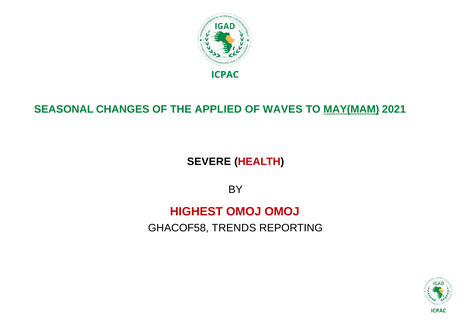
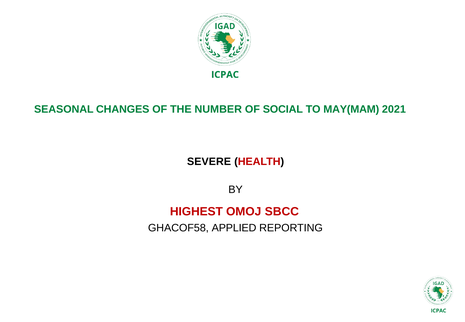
APPLIED: APPLIED -> NUMBER
WAVES: WAVES -> SOCIAL
MAY(MAM underline: present -> none
OMOJ OMOJ: OMOJ -> SBCC
TRENDS: TRENDS -> APPLIED
